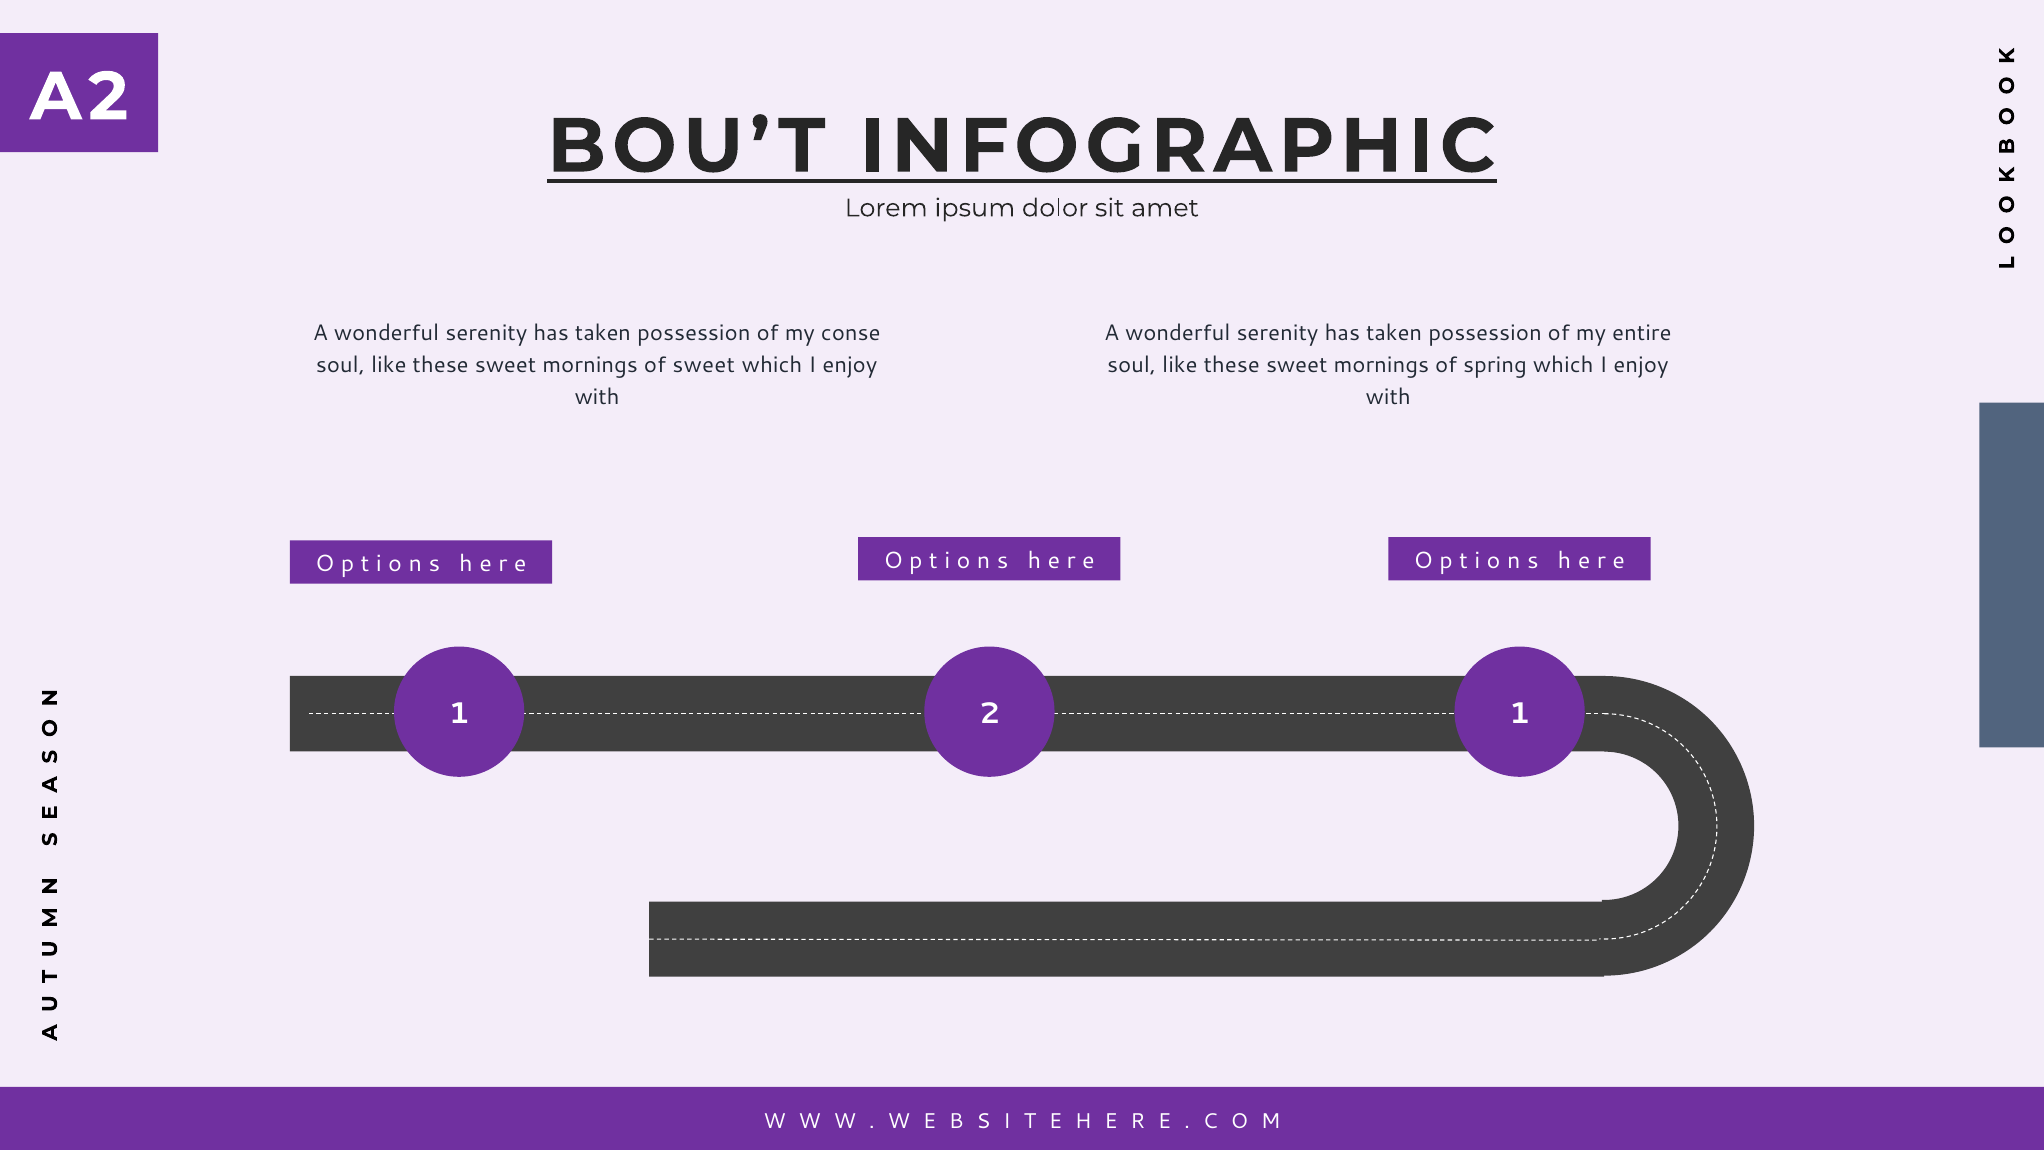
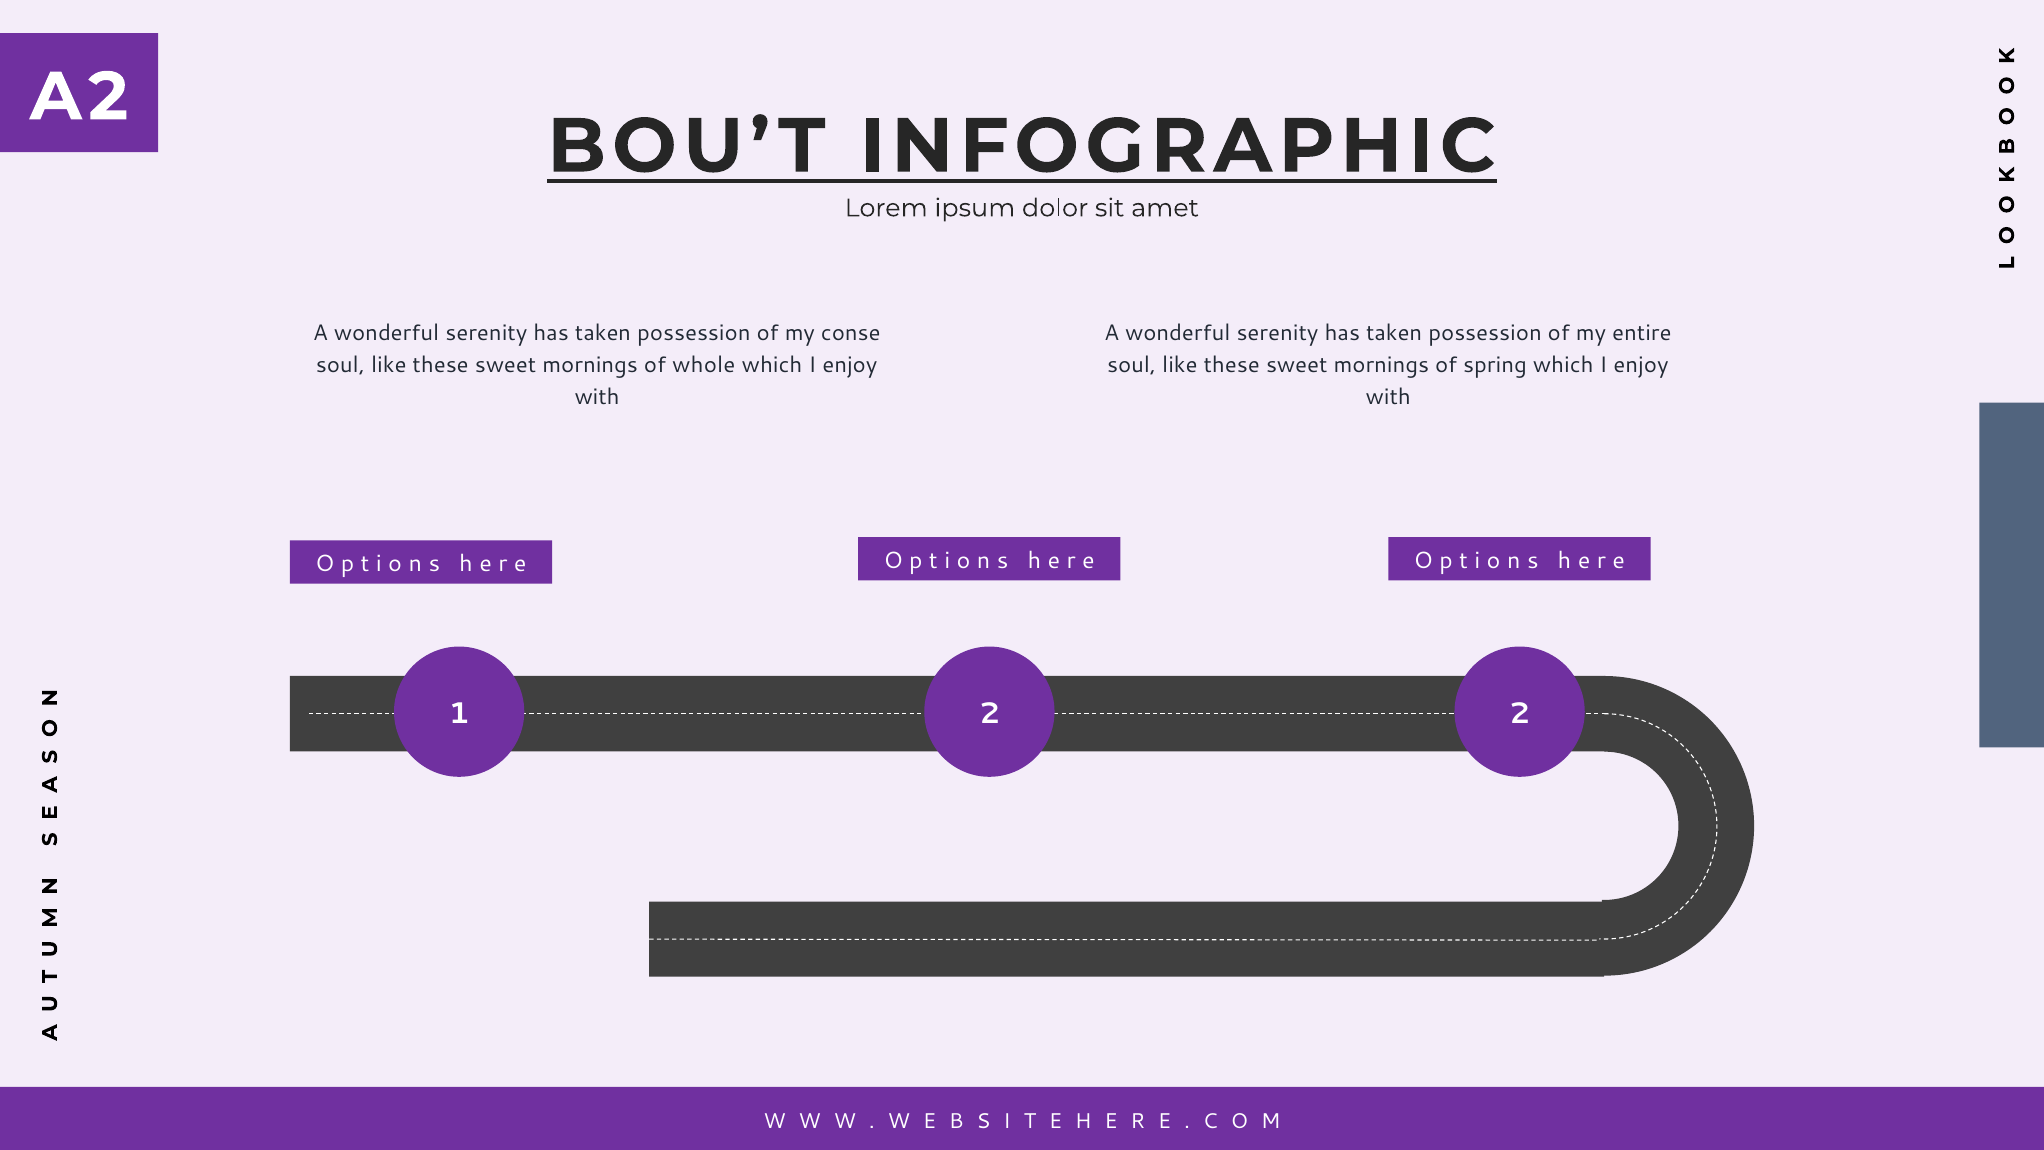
of sweet: sweet -> whole
1 1: 1 -> 2
